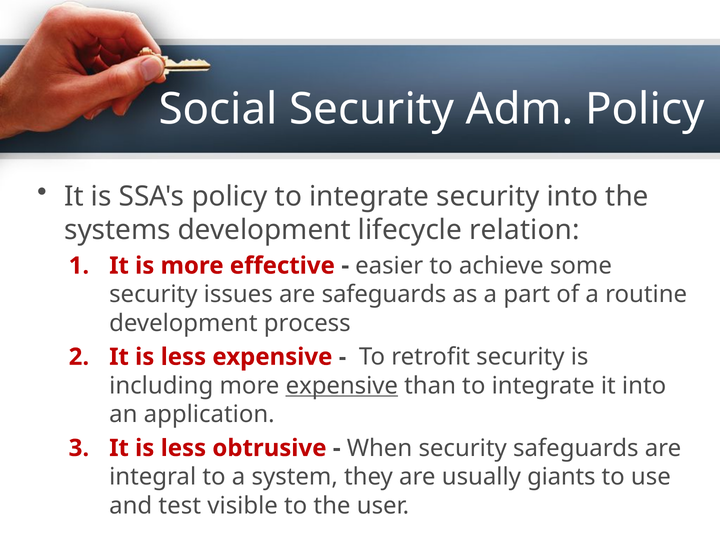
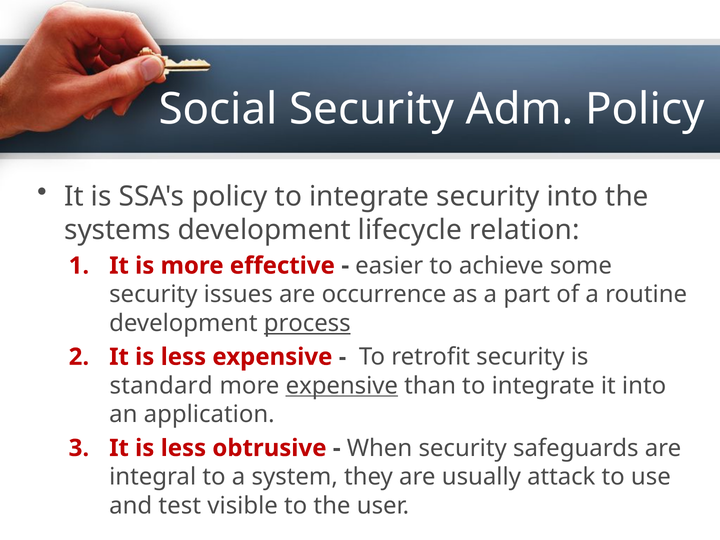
are safeguards: safeguards -> occurrence
process underline: none -> present
including: including -> standard
giants: giants -> attack
